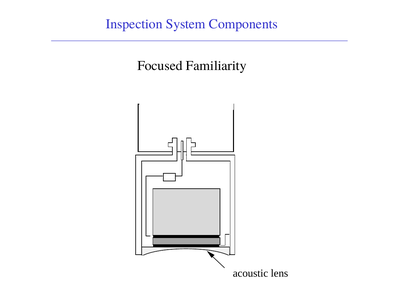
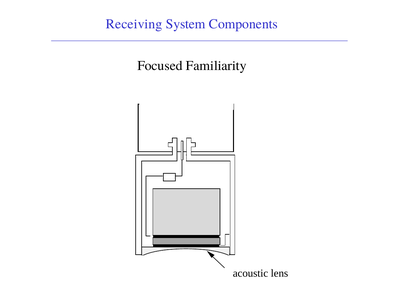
Inspection: Inspection -> Receiving
